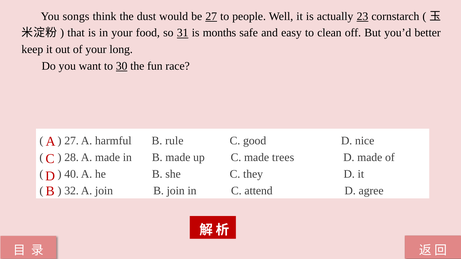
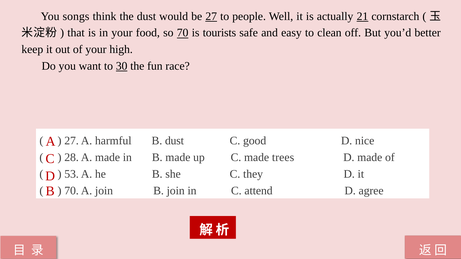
23: 23 -> 21
so 31: 31 -> 70
months: months -> tourists
long: long -> high
B rule: rule -> dust
40: 40 -> 53
32 at (72, 191): 32 -> 70
